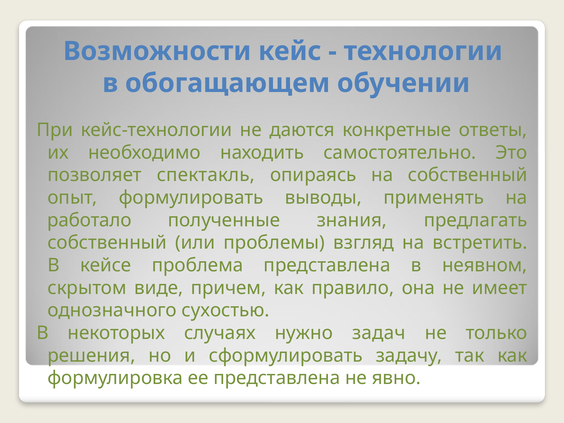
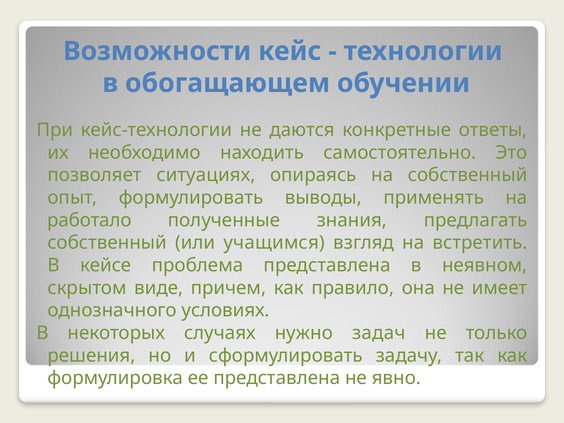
спектакль: спектакль -> ситуациях
проблемы: проблемы -> учащимся
сухостью: сухостью -> условиях
